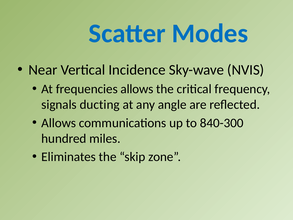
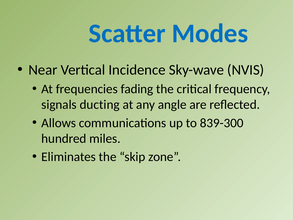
frequencies allows: allows -> fading
840-300: 840-300 -> 839-300
